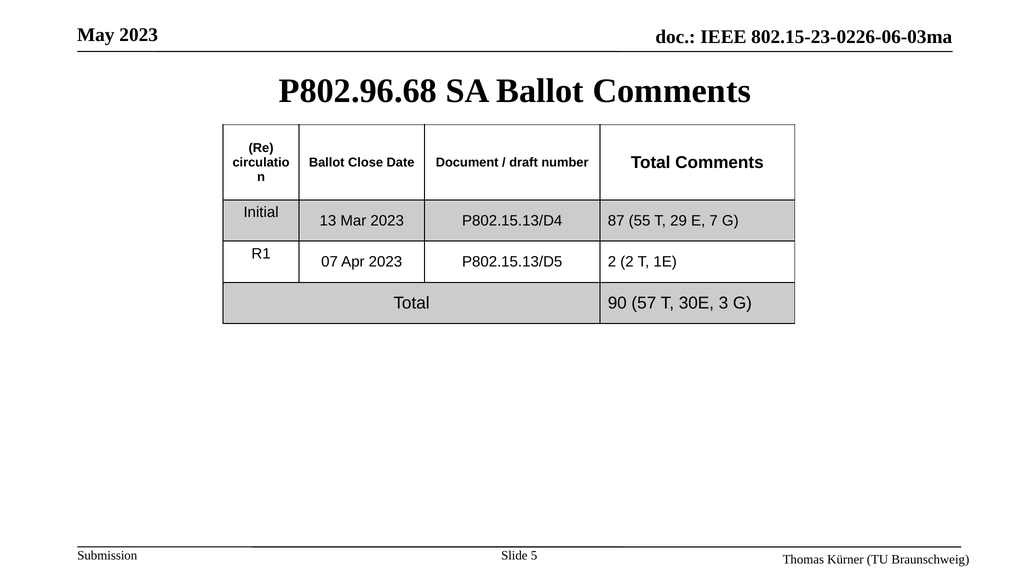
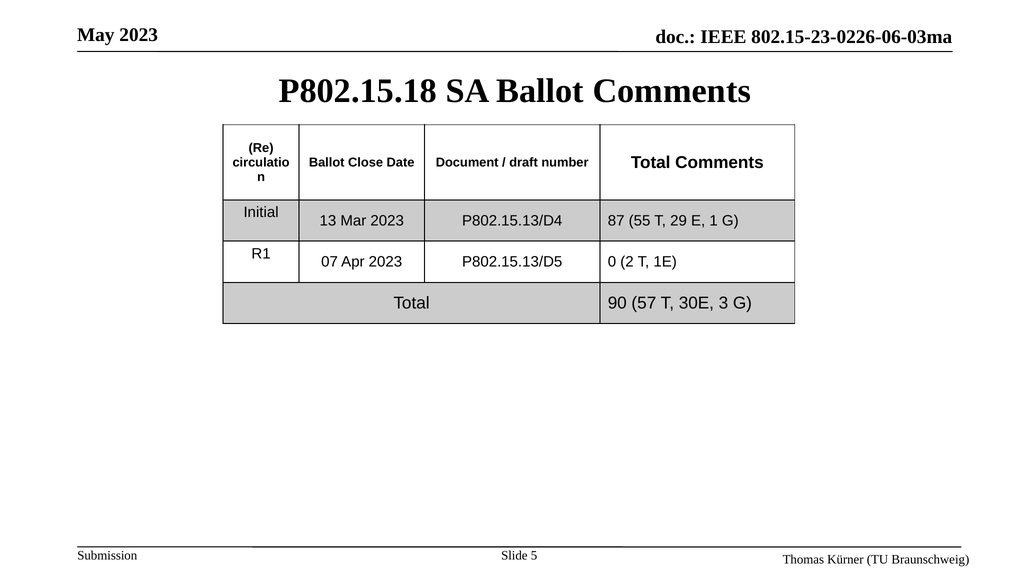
P802.96.68: P802.96.68 -> P802.15.18
7: 7 -> 1
P802.15.13/D5 2: 2 -> 0
